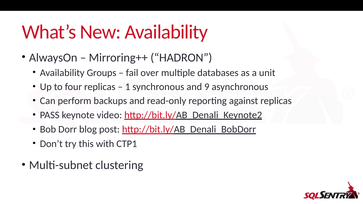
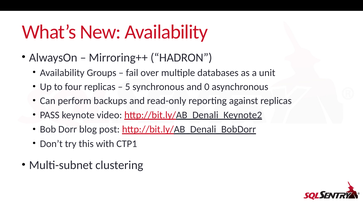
1: 1 -> 5
9: 9 -> 0
